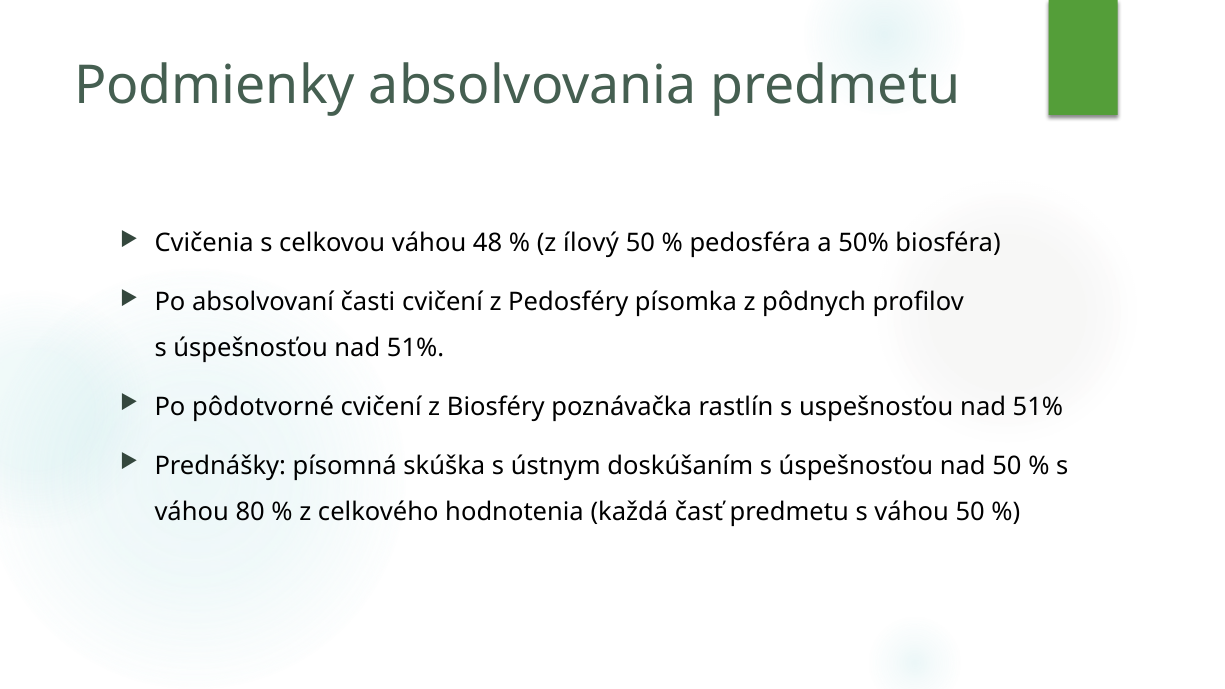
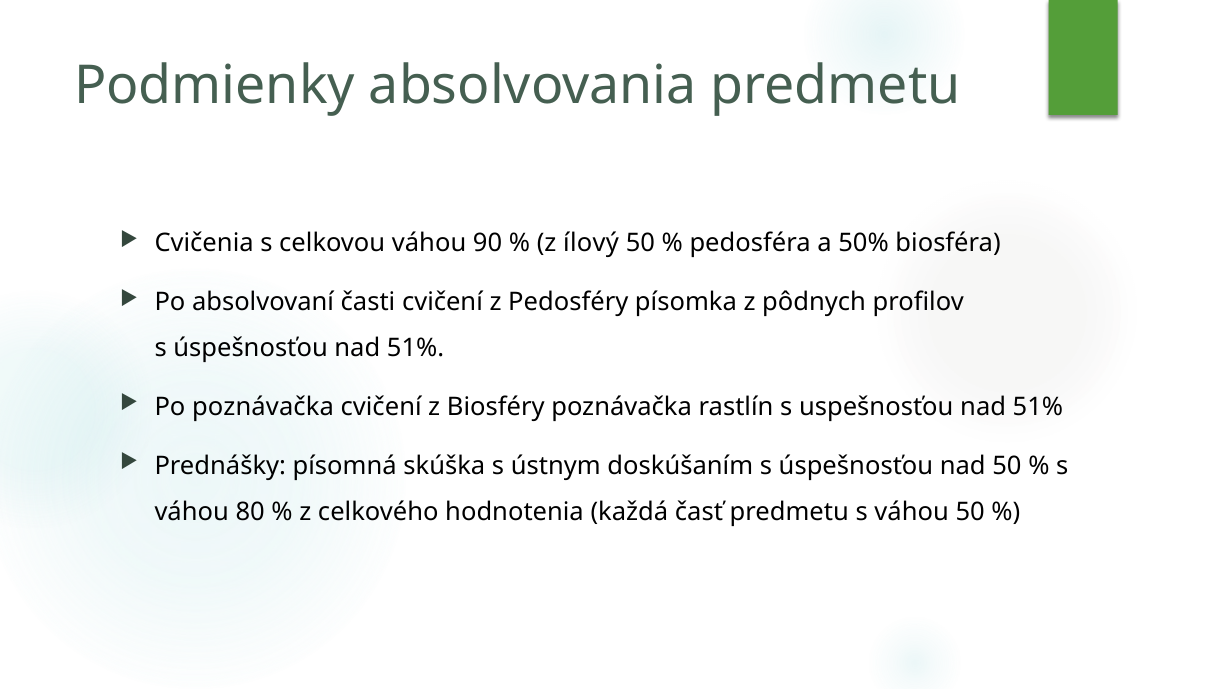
48: 48 -> 90
Po pôdotvorné: pôdotvorné -> poznávačka
